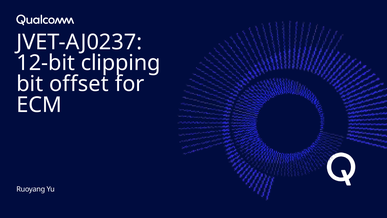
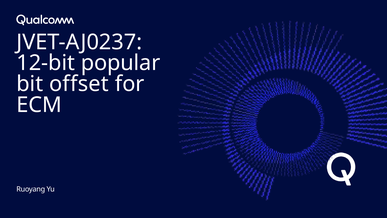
clipping: clipping -> popular
